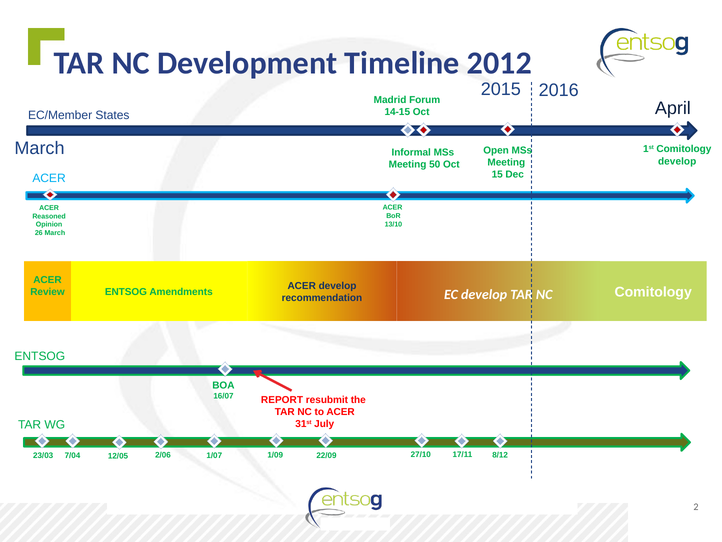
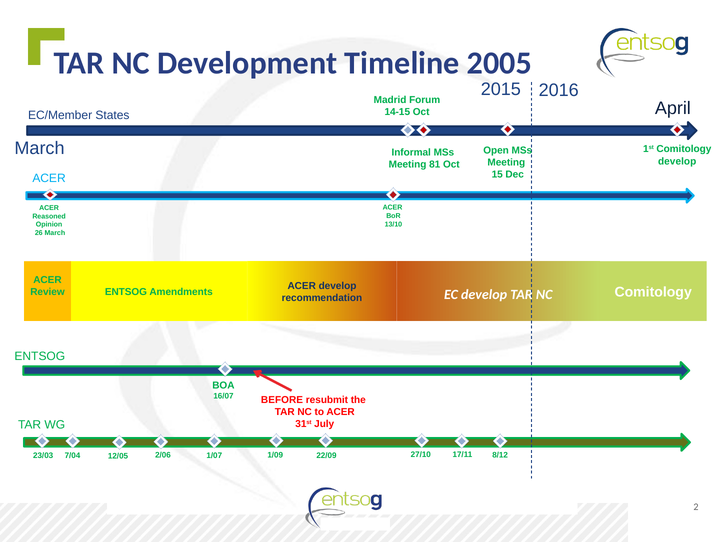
2012: 2012 -> 2005
50: 50 -> 81
REPORT: REPORT -> BEFORE
